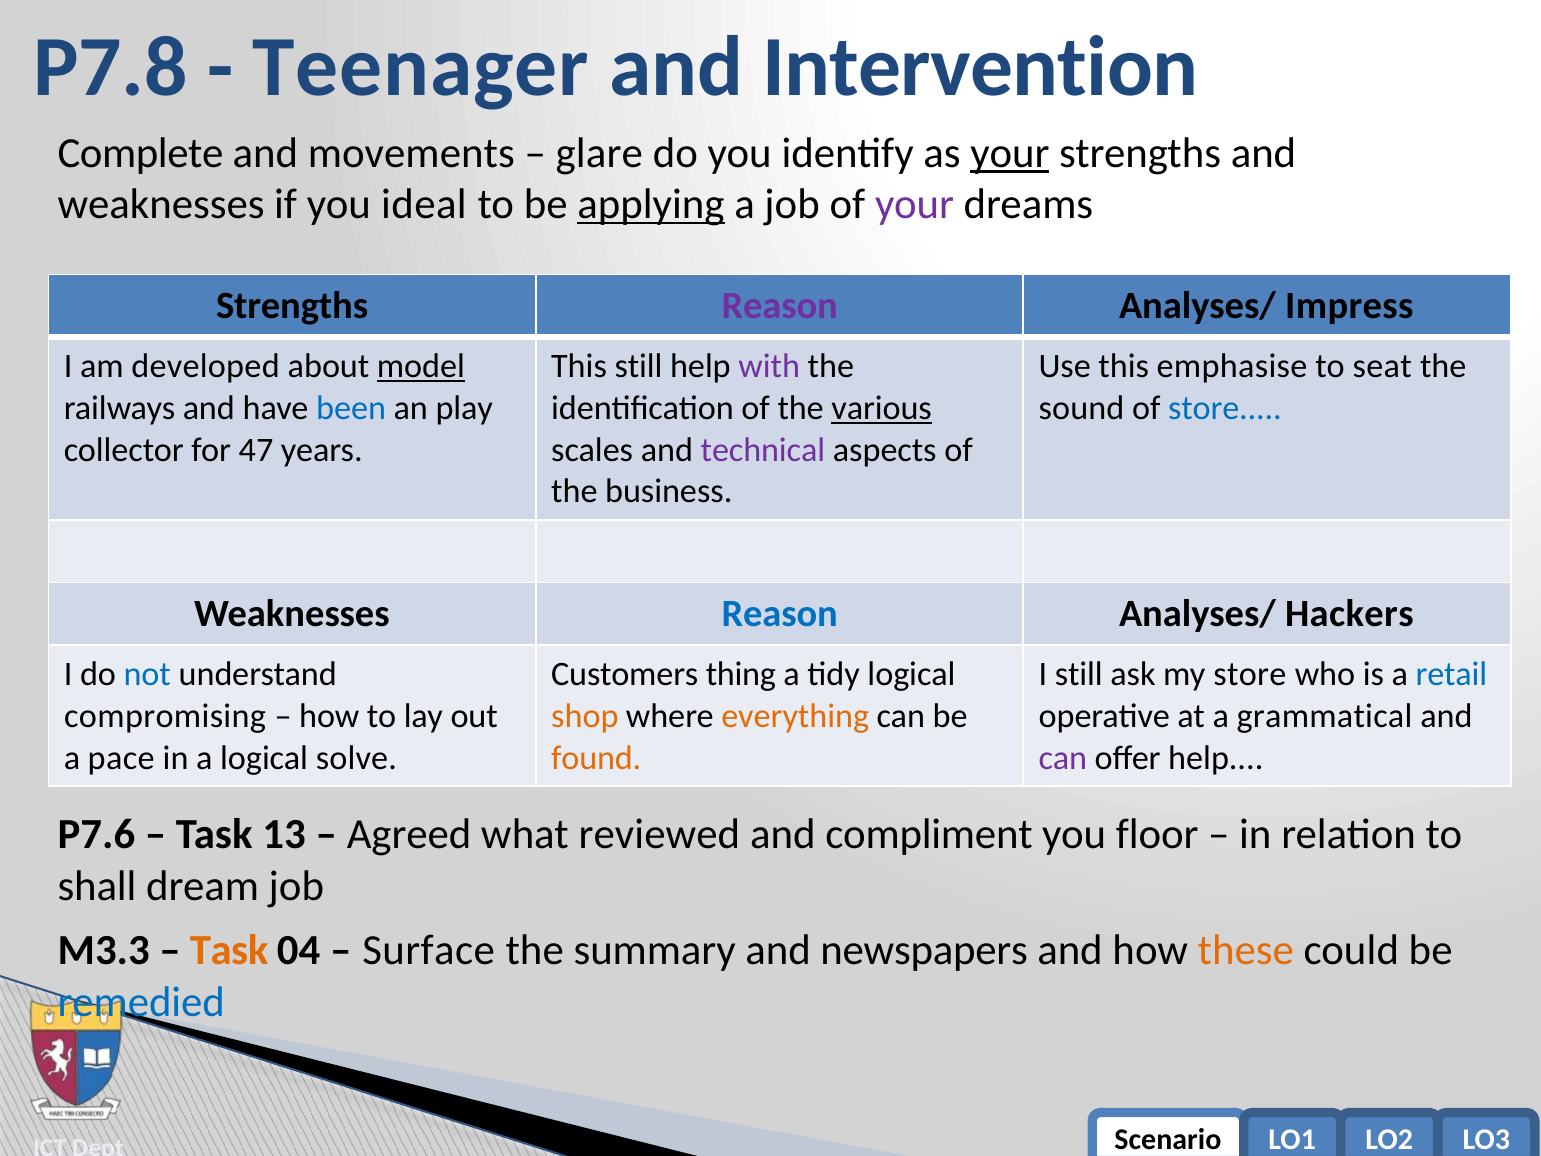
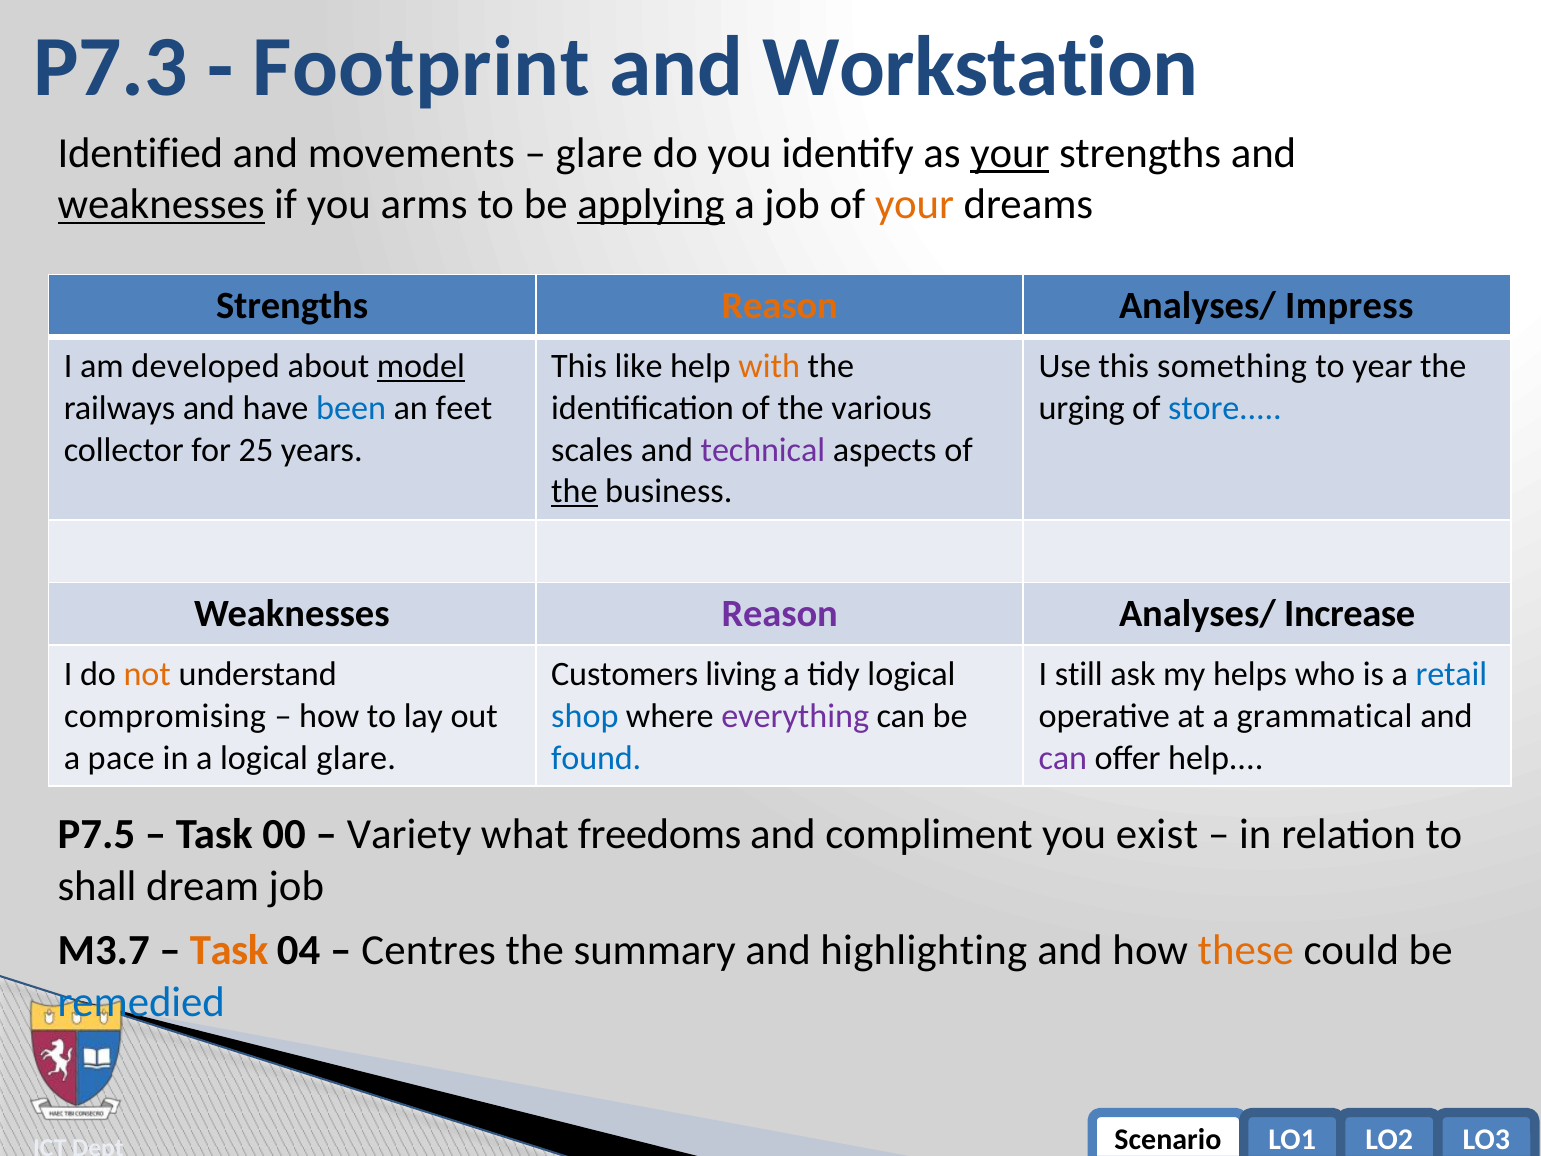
P7.8: P7.8 -> P7.3
Teenager: Teenager -> Footprint
Intervention: Intervention -> Workstation
Complete: Complete -> Identified
weaknesses at (161, 205) underline: none -> present
ideal: ideal -> arms
your at (914, 205) colour: purple -> orange
Reason at (780, 306) colour: purple -> orange
This still: still -> like
with colour: purple -> orange
emphasise: emphasise -> something
seat: seat -> year
play: play -> feet
various underline: present -> none
sound: sound -> urging
47: 47 -> 25
the at (574, 492) underline: none -> present
Reason at (780, 614) colour: blue -> purple
Hackers: Hackers -> Increase
not colour: blue -> orange
thing: thing -> living
my store: store -> helps
shop colour: orange -> blue
everything colour: orange -> purple
logical solve: solve -> glare
found colour: orange -> blue
P7.6: P7.6 -> P7.5
13: 13 -> 00
Agreed: Agreed -> Variety
reviewed: reviewed -> freedoms
floor: floor -> exist
M3.3: M3.3 -> M3.7
Surface: Surface -> Centres
newspapers: newspapers -> highlighting
